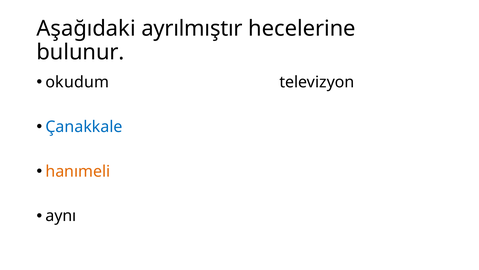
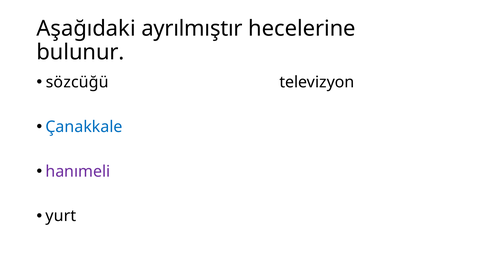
okudum: okudum -> sözcüğü
hanımeli colour: orange -> purple
aynı: aynı -> yurt
